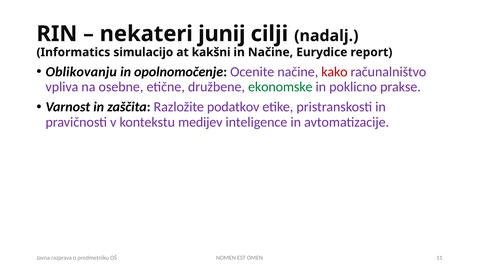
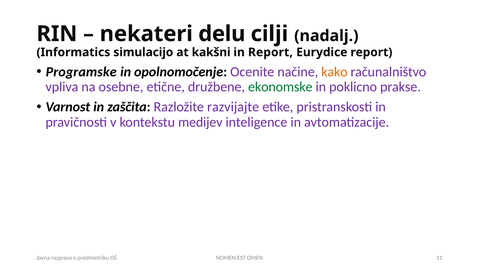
junij: junij -> delu
in Načine: Načine -> Report
Oblikovanju: Oblikovanju -> Programske
kako colour: red -> orange
podatkov: podatkov -> razvijajte
